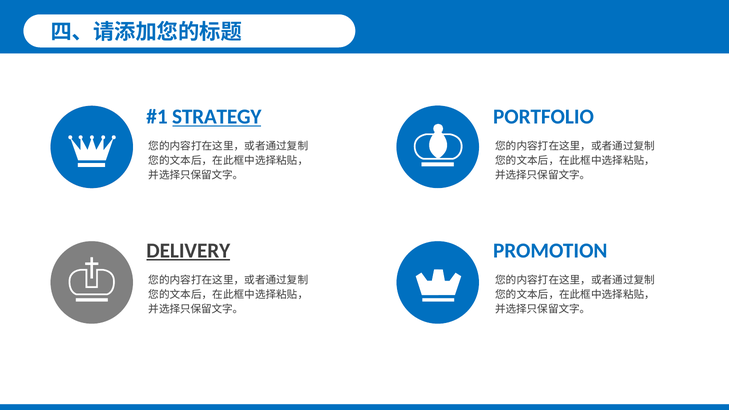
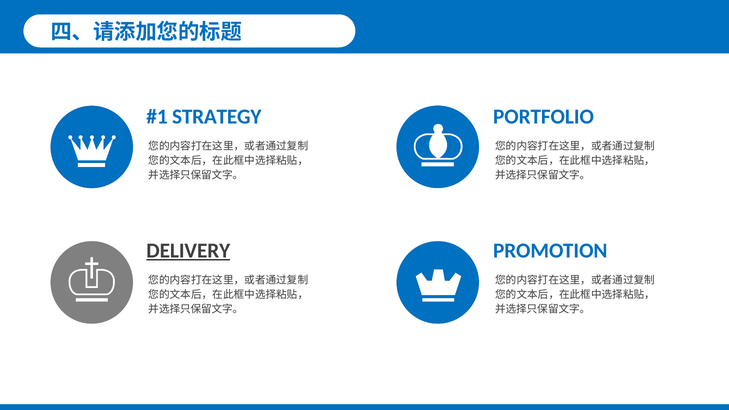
STRATEGY underline: present -> none
